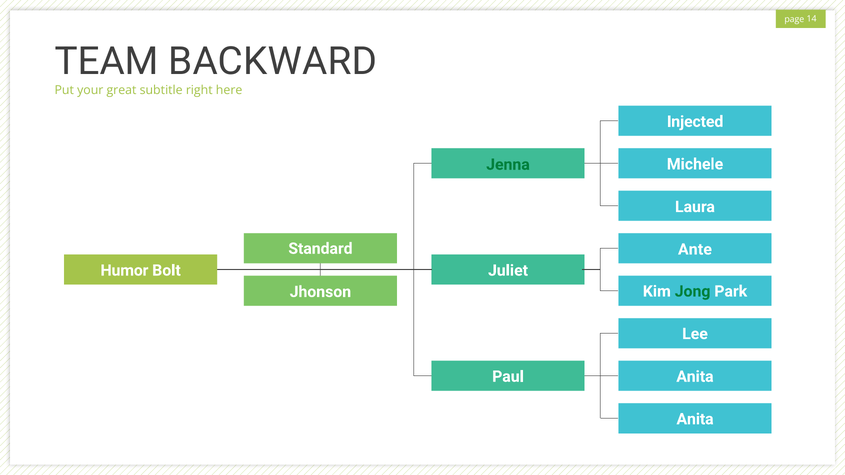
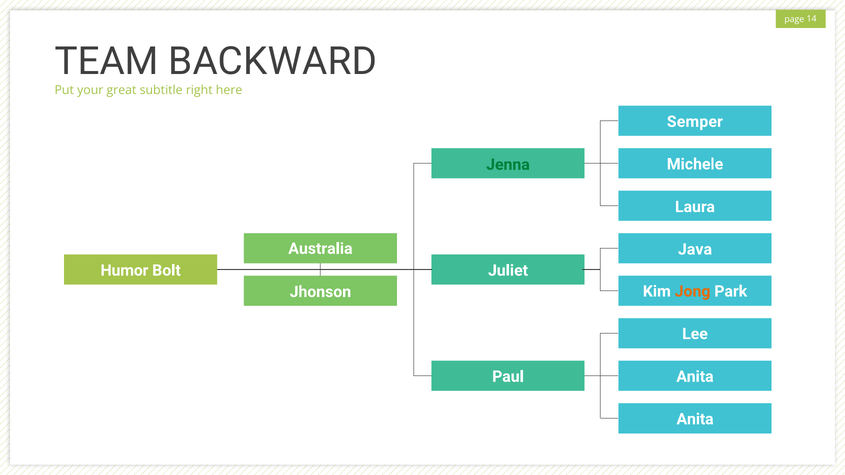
Injected: Injected -> Semper
Standard: Standard -> Australia
Ante: Ante -> Java
Jong colour: green -> orange
